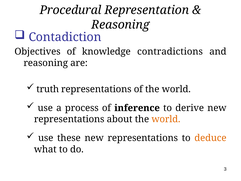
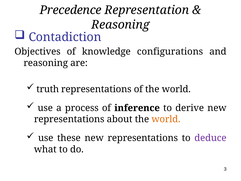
Procedural: Procedural -> Precedence
contradictions: contradictions -> configurations
deduce colour: orange -> purple
